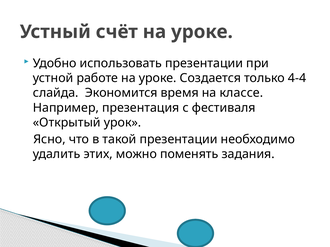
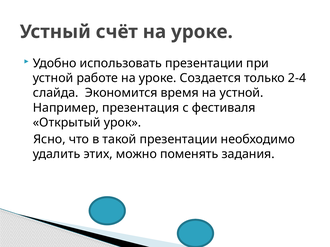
4-4: 4-4 -> 2-4
на классе: классе -> устной
